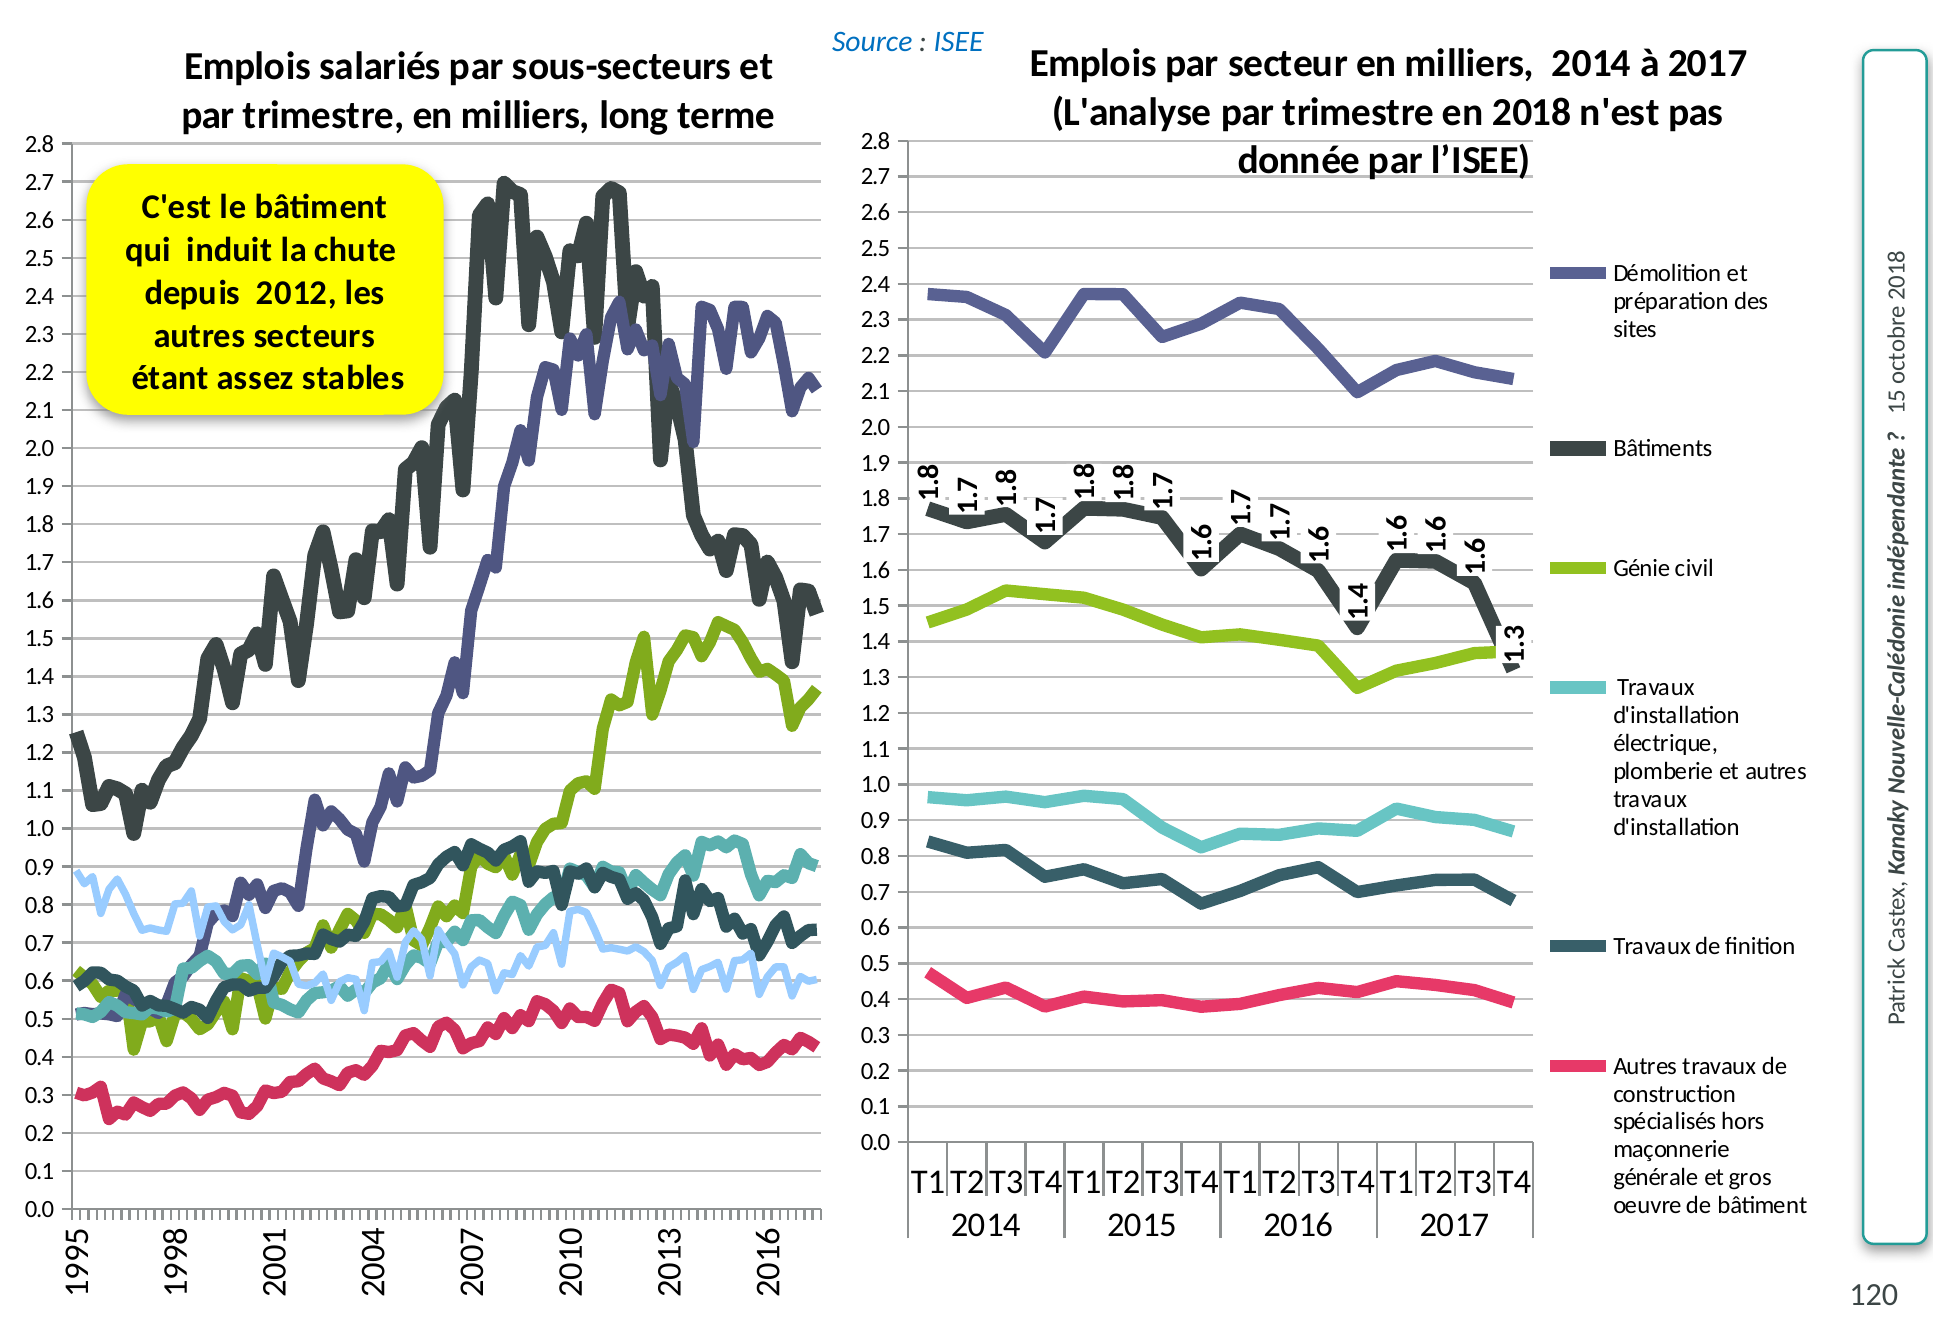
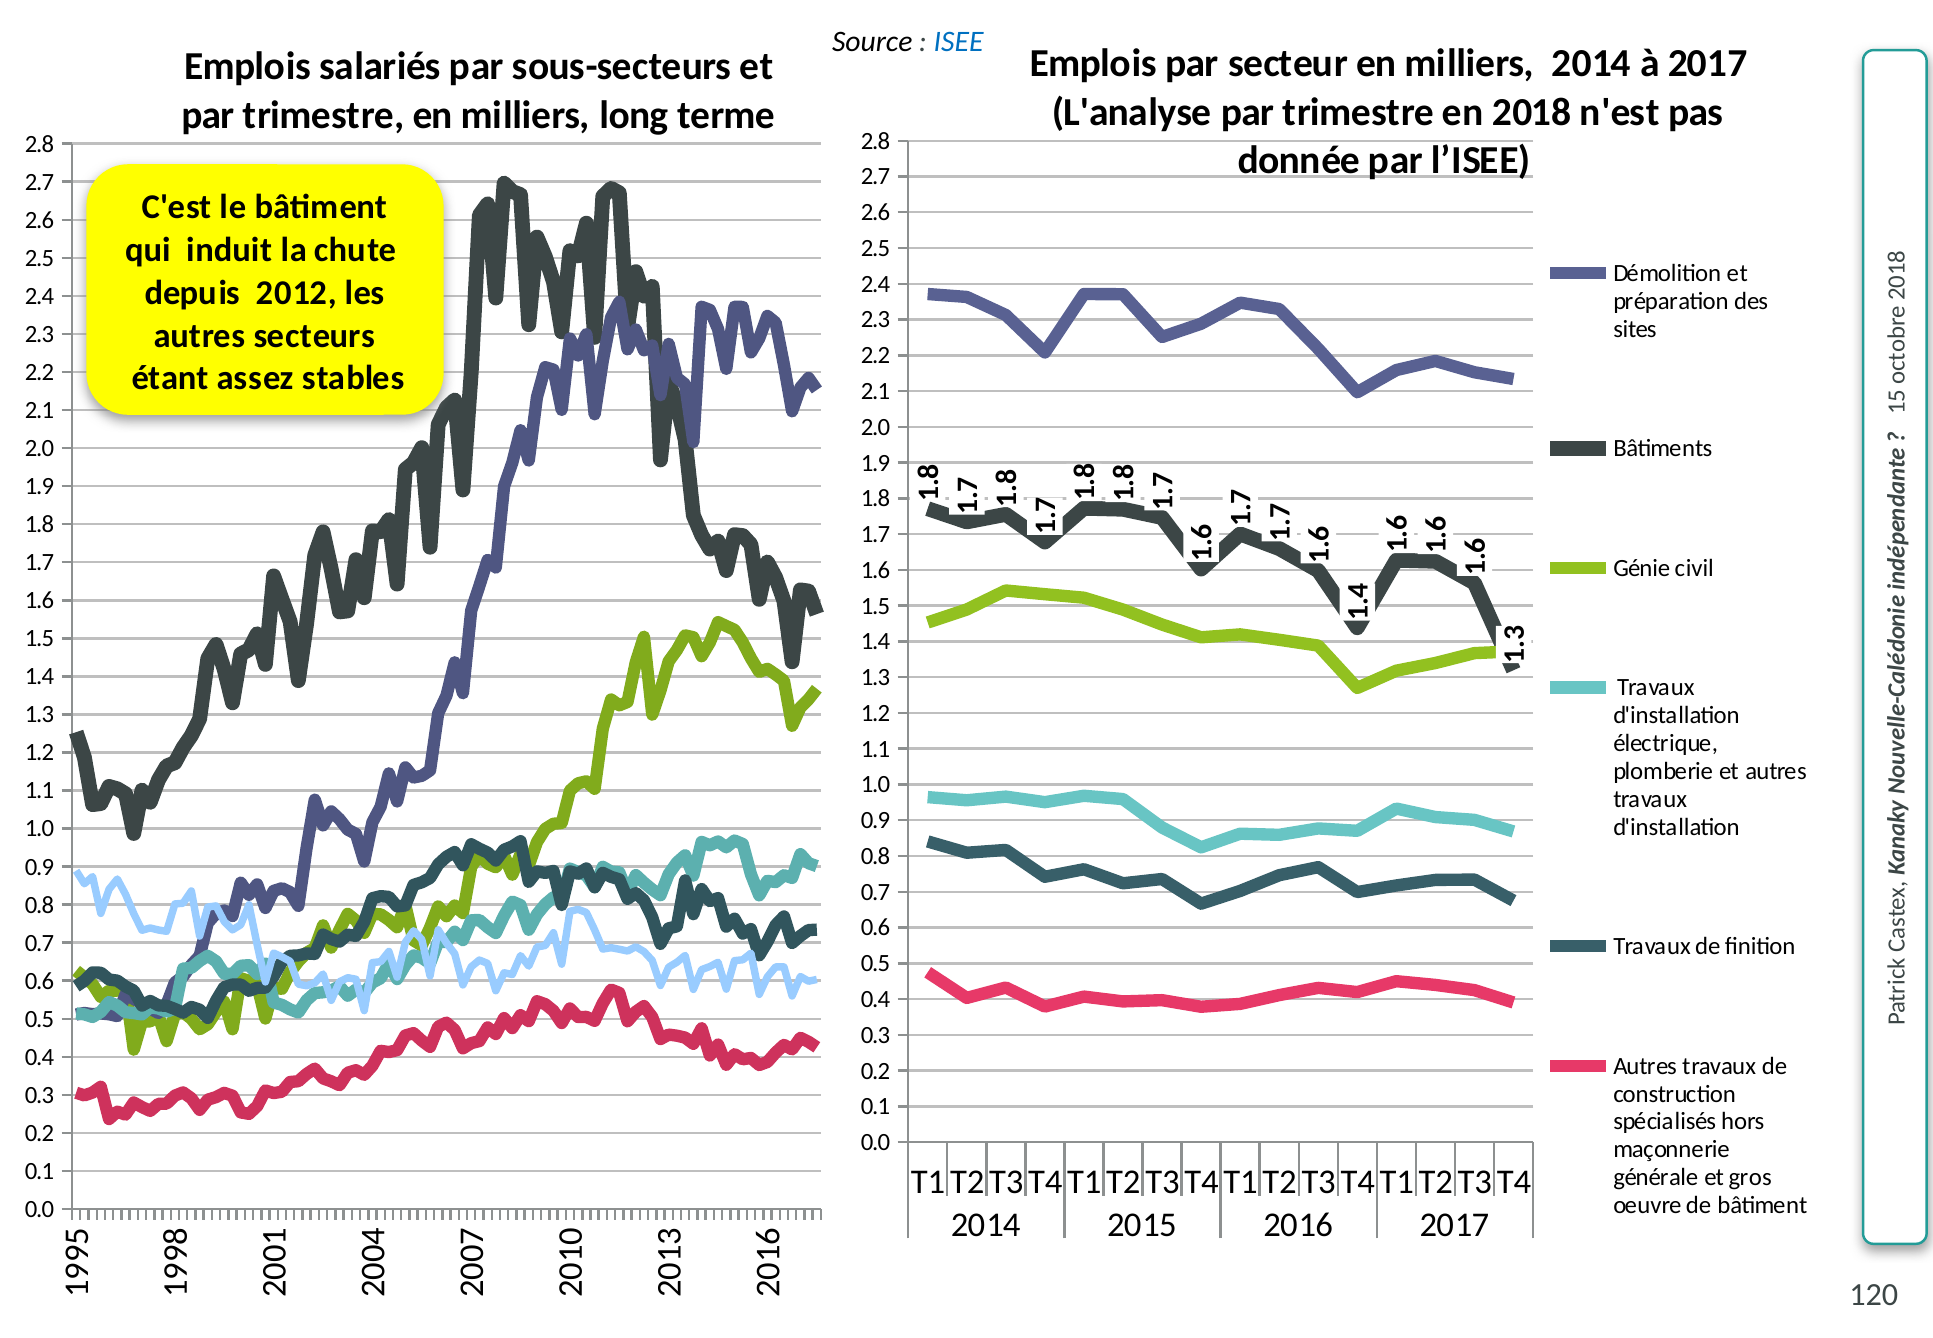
Source colour: blue -> black
